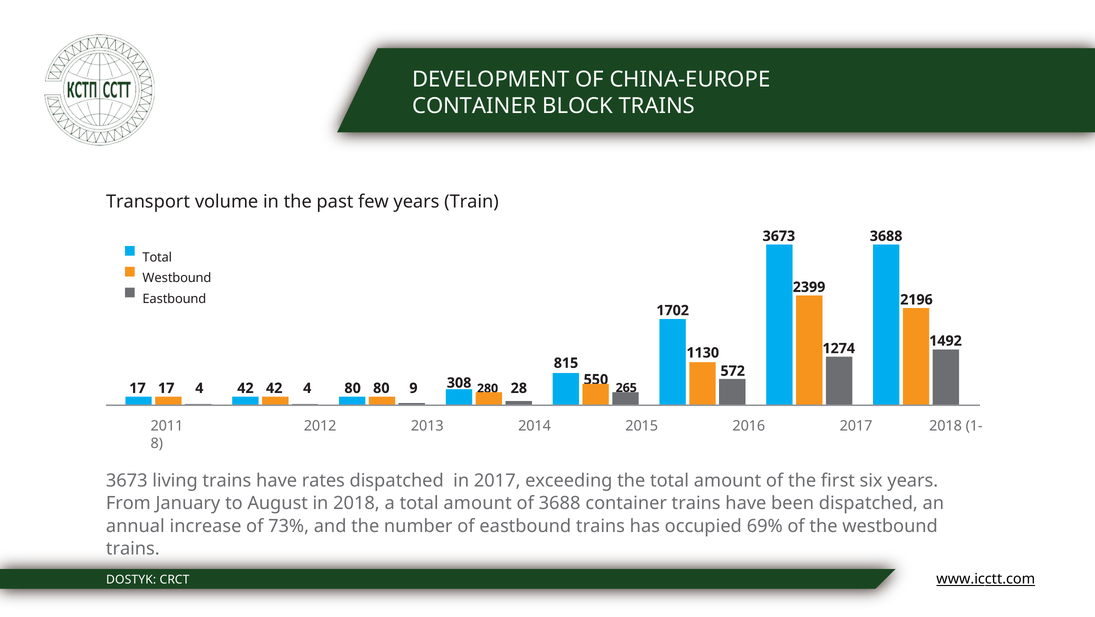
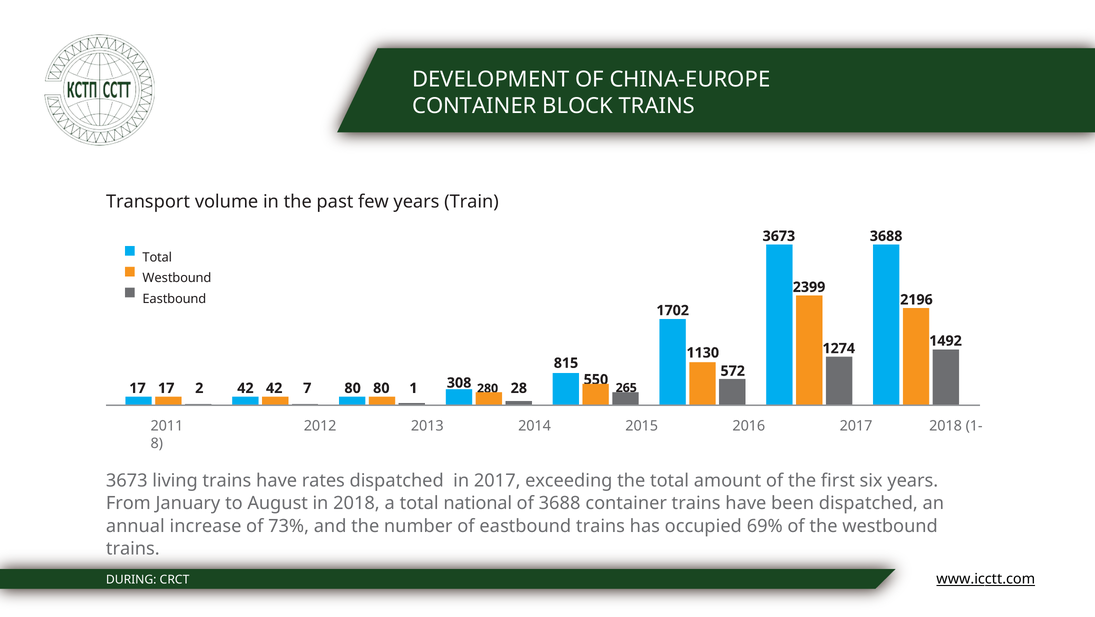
4 at (199, 388): 4 -> 2
4 at (307, 388): 4 -> 7
9: 9 -> 1
a total amount: amount -> national
DOSTYK: DOSTYK -> DURING
